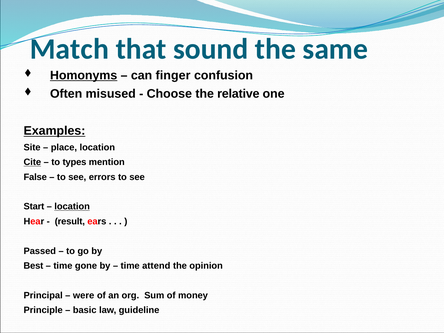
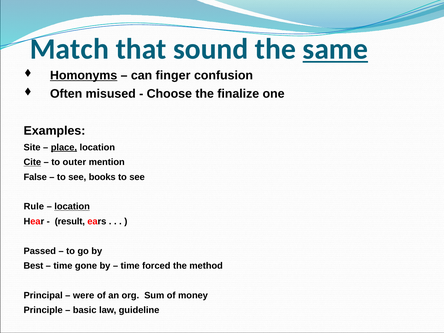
same underline: none -> present
relative: relative -> finalize
Examples underline: present -> none
place underline: none -> present
types: types -> outer
errors: errors -> books
Start: Start -> Rule
attend: attend -> forced
opinion: opinion -> method
